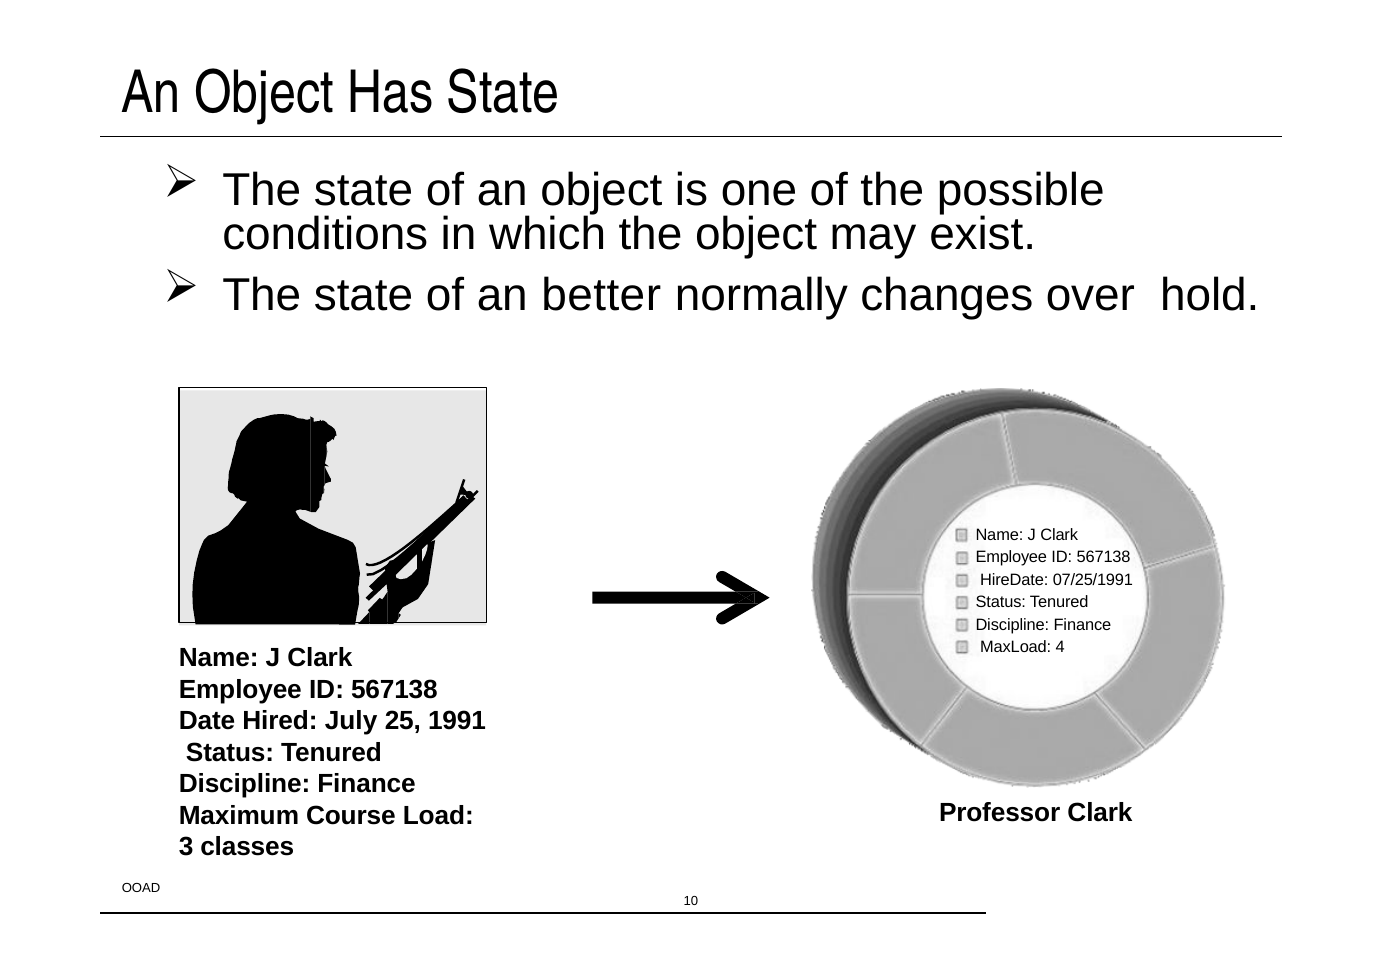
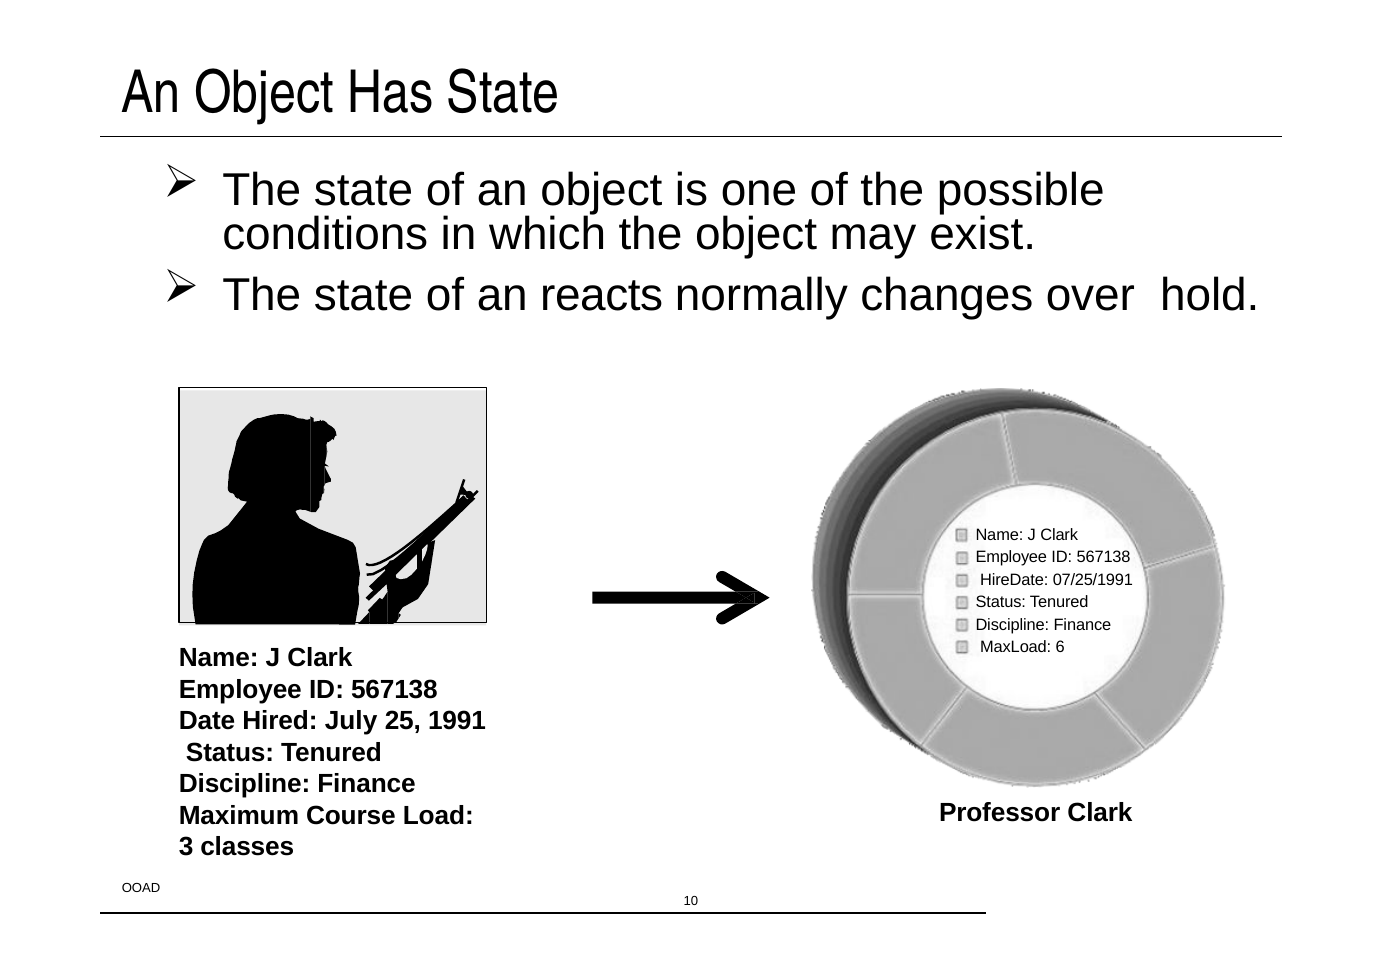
better: better -> reacts
4: 4 -> 6
